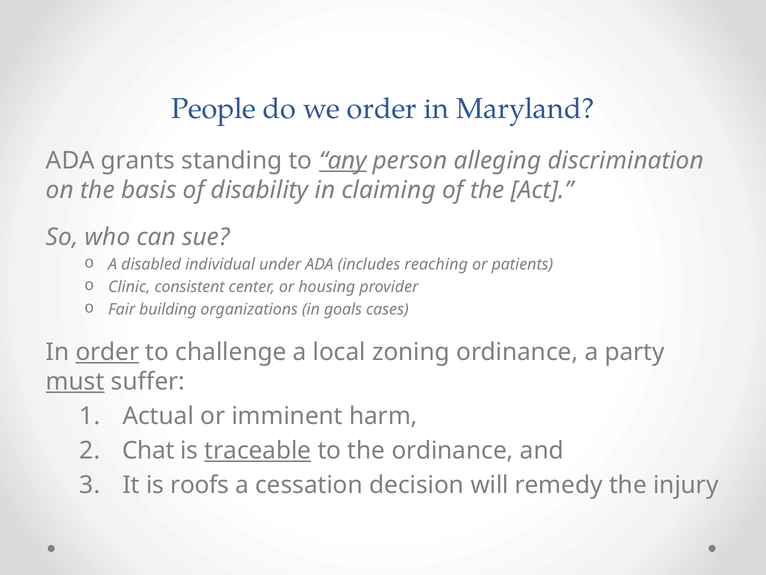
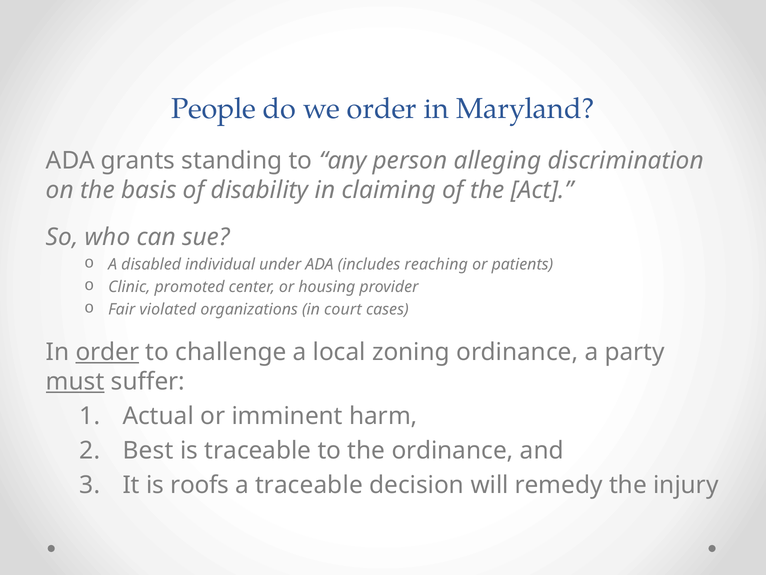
any underline: present -> none
consistent: consistent -> promoted
building: building -> violated
goals: goals -> court
Chat: Chat -> Best
traceable at (258, 450) underline: present -> none
a cessation: cessation -> traceable
